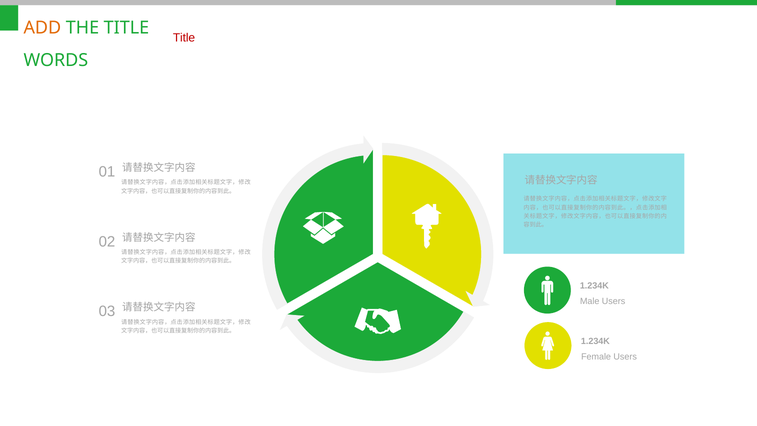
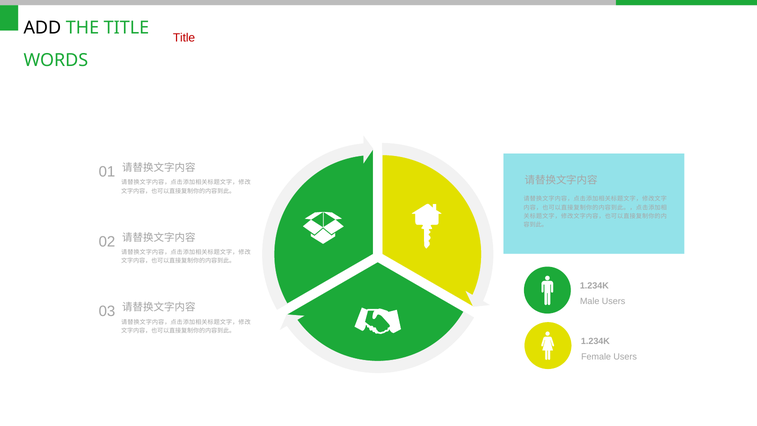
ADD at (42, 28) colour: orange -> black
